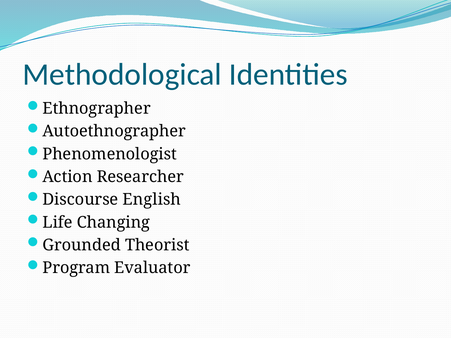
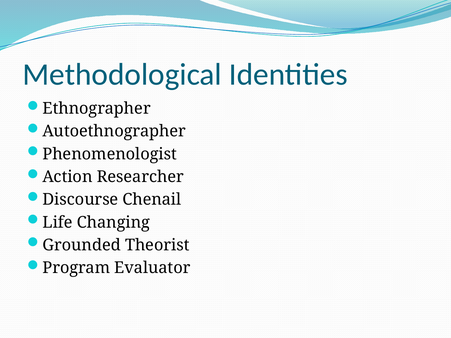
English: English -> Chenail
